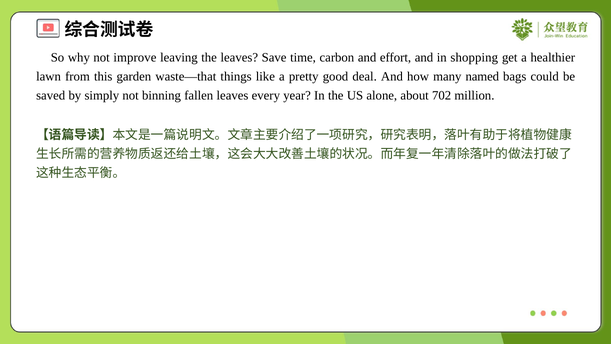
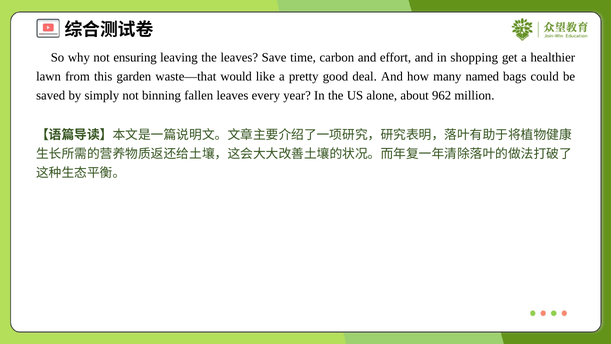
improve: improve -> ensuring
things: things -> would
702: 702 -> 962
